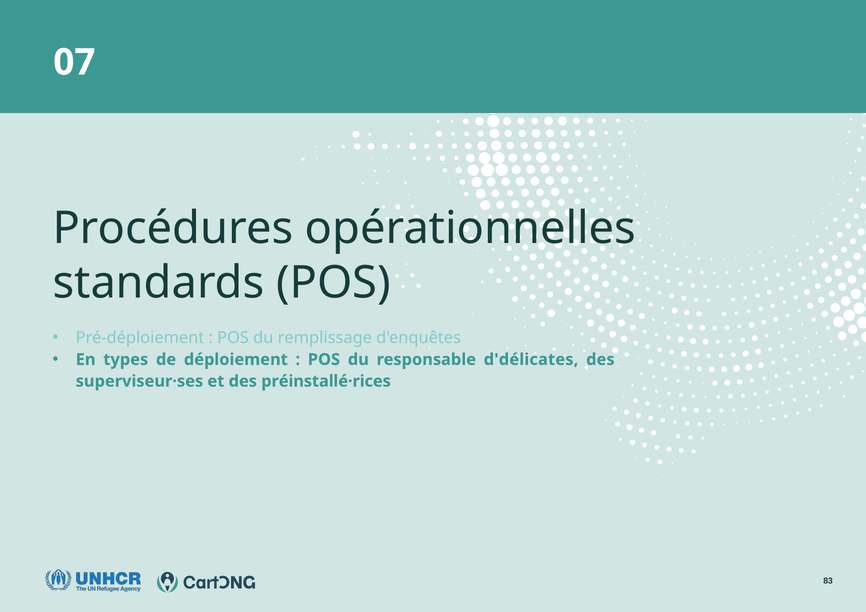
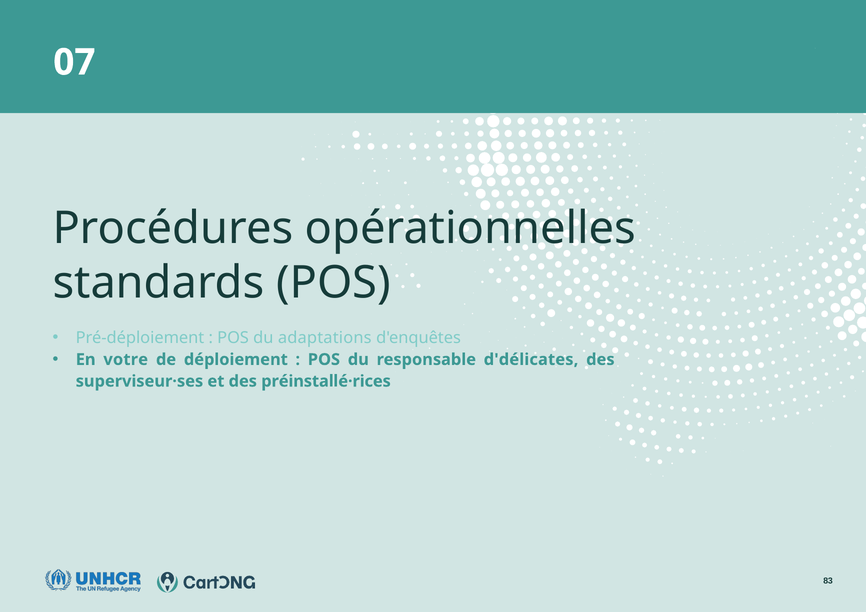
remplissage: remplissage -> adaptations
types: types -> votre
